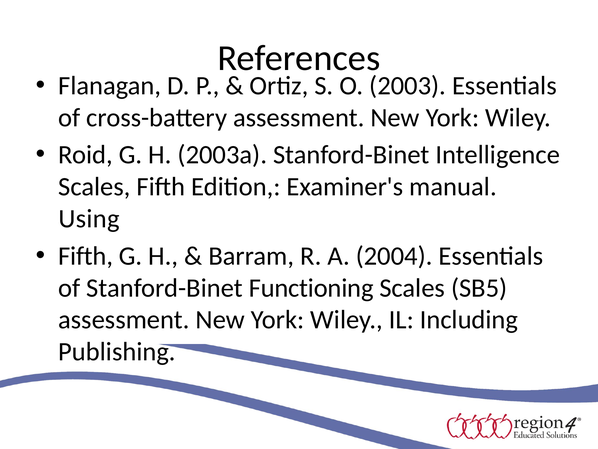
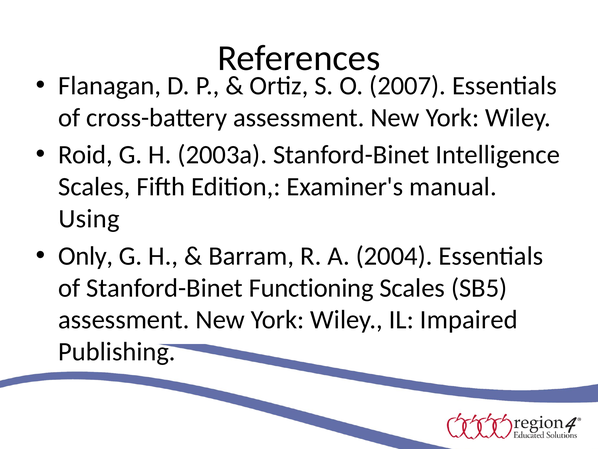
2003: 2003 -> 2007
Fifth at (86, 256): Fifth -> Only
Including: Including -> Impaired
